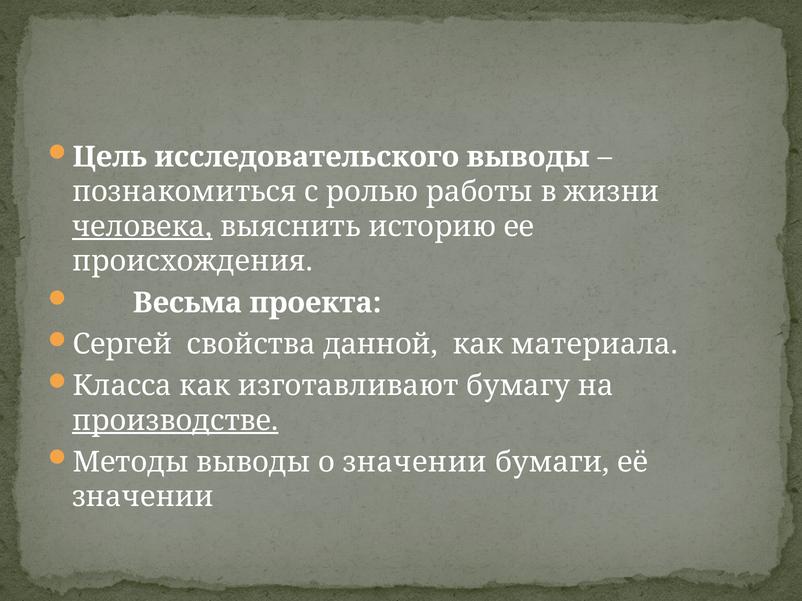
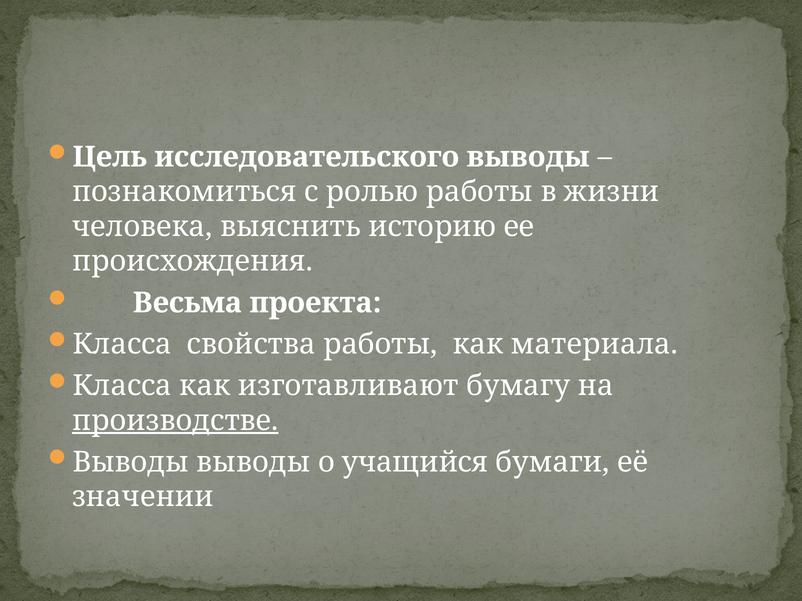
человека underline: present -> none
Сергей at (122, 345): Сергей -> Класса
свойства данной: данной -> работы
Методы at (131, 462): Методы -> Выводы
о значении: значении -> учащийся
